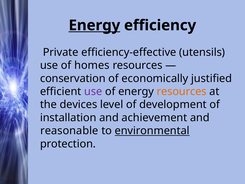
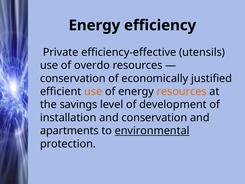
Energy at (94, 25) underline: present -> none
homes: homes -> overdo
use at (93, 91) colour: purple -> orange
devices: devices -> savings
and achievement: achievement -> conservation
reasonable: reasonable -> apartments
